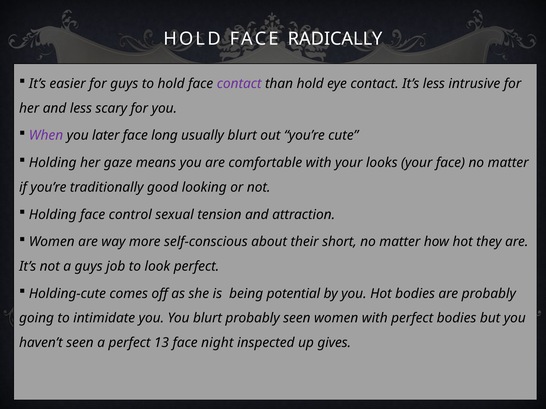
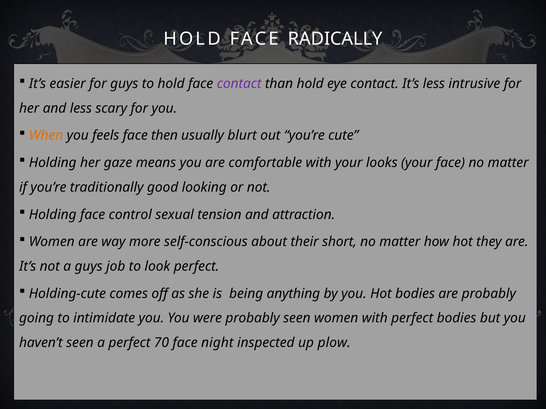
When colour: purple -> orange
later: later -> feels
long: long -> then
potential: potential -> anything
You blurt: blurt -> were
13: 13 -> 70
gives: gives -> plow
